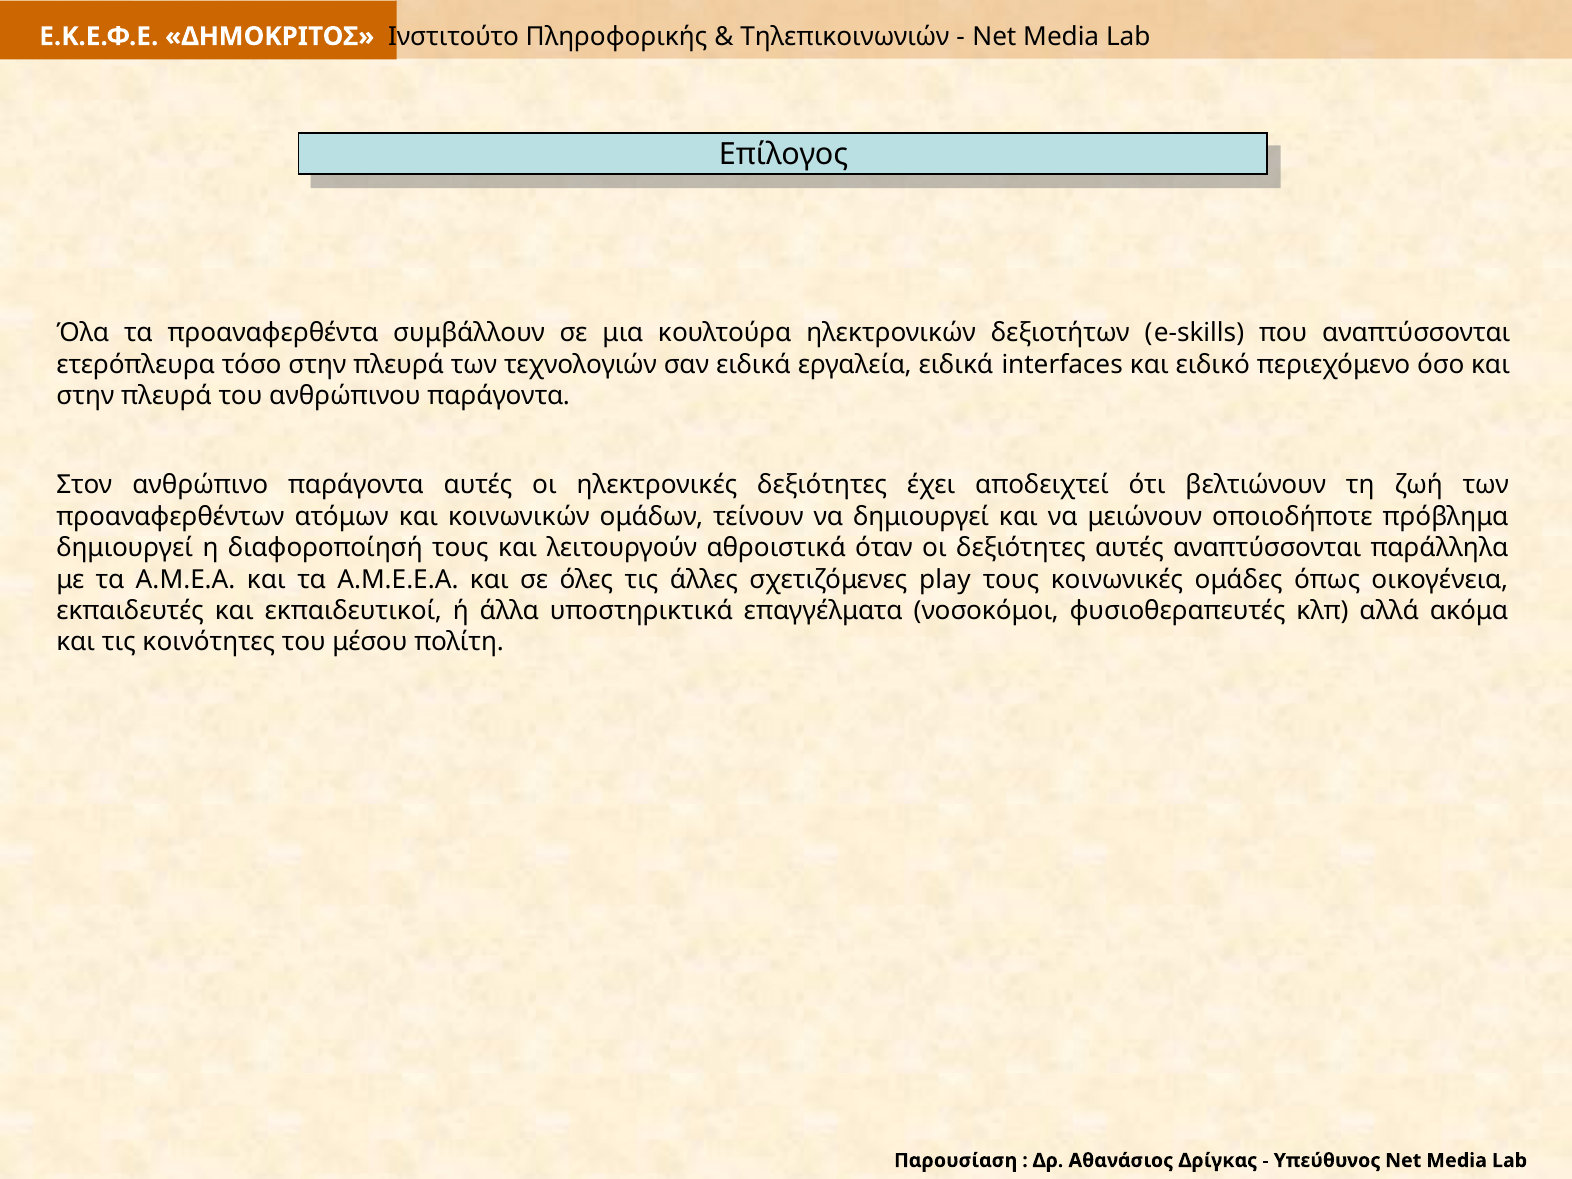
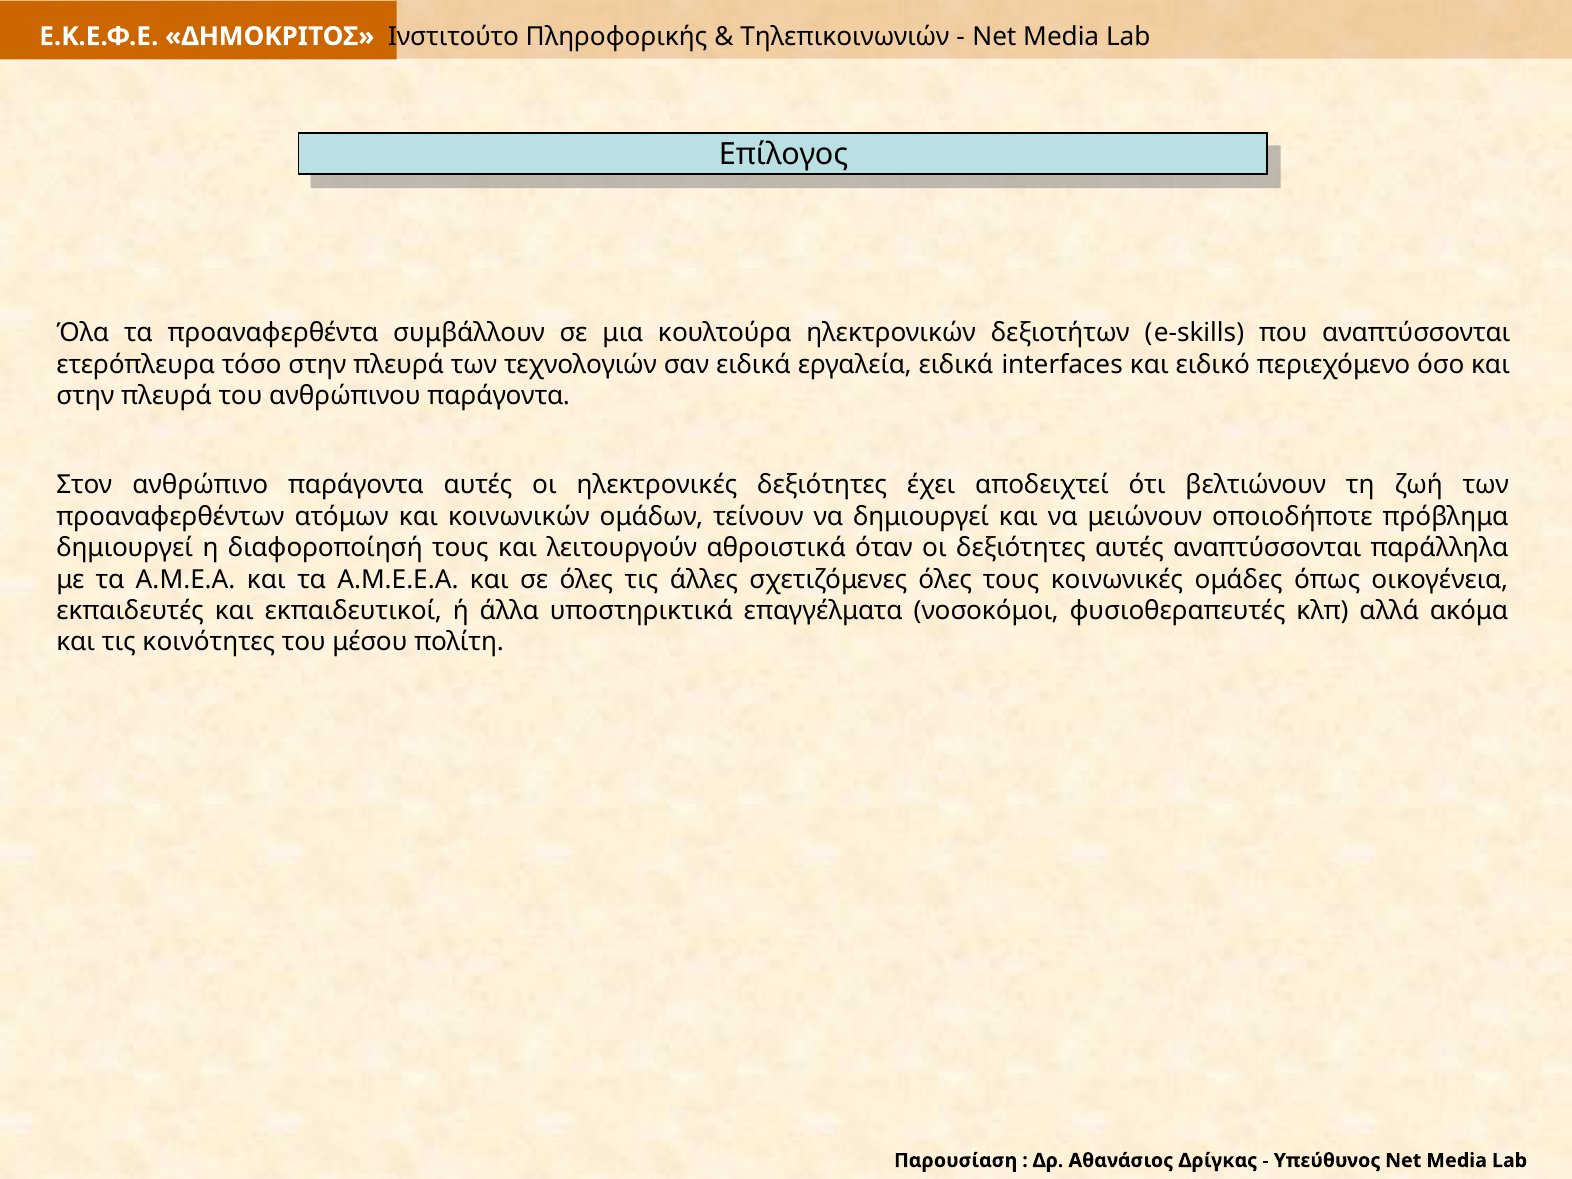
σχετιζόμενες play: play -> όλες
